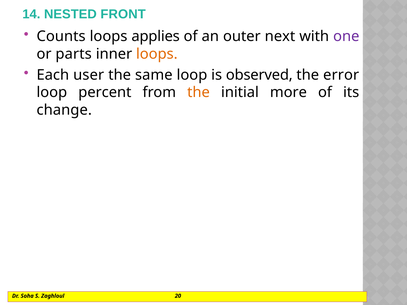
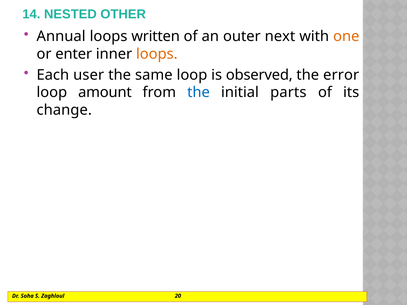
FRONT: FRONT -> OTHER
Counts: Counts -> Annual
applies: applies -> written
one colour: purple -> orange
parts: parts -> enter
percent: percent -> amount
the at (199, 93) colour: orange -> blue
more: more -> parts
